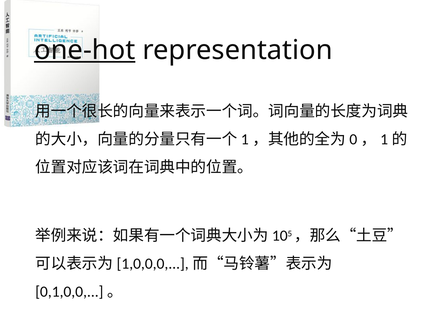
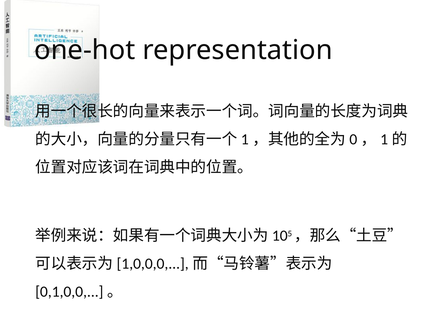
one-hot underline: present -> none
